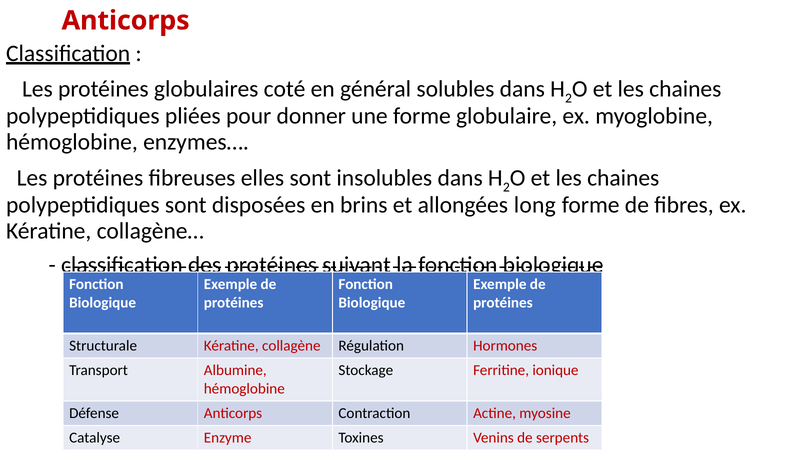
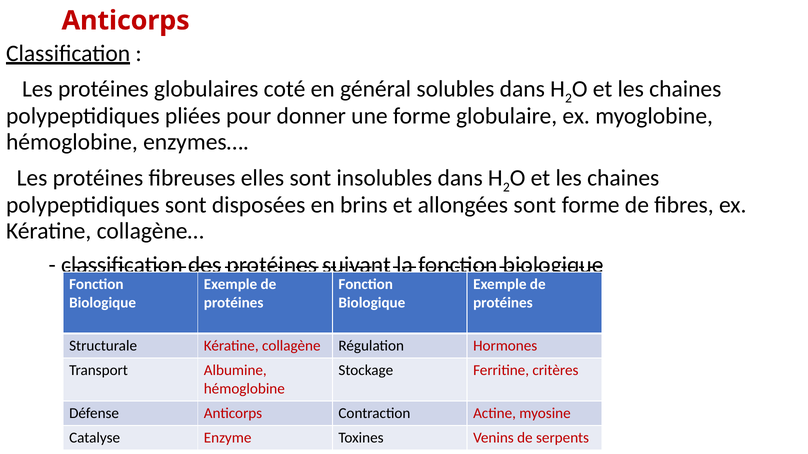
allongées long: long -> sont
ionique: ionique -> critères
